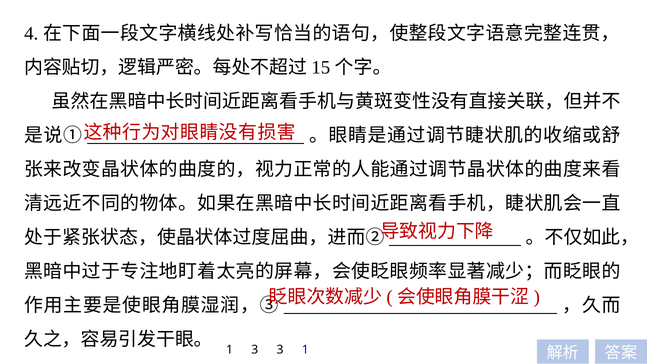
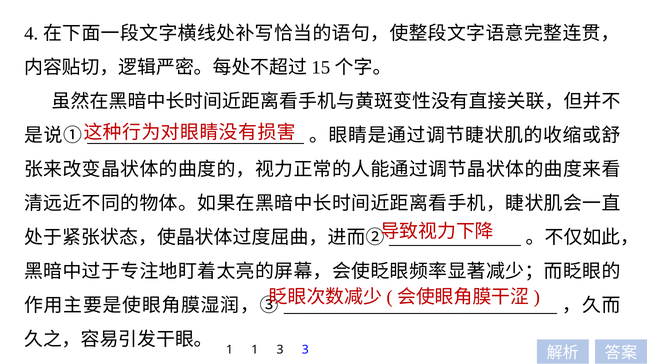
1 3: 3 -> 1
3 1: 1 -> 3
